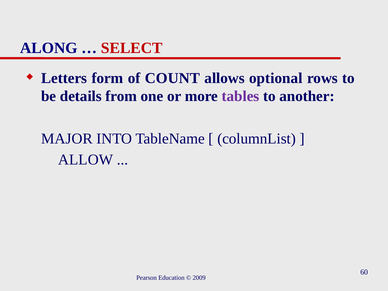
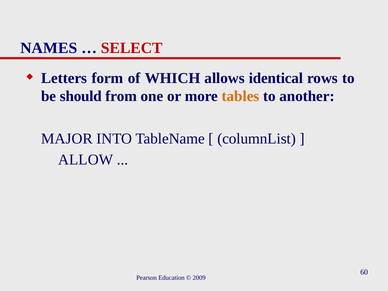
ALONG: ALONG -> NAMES
COUNT: COUNT -> WHICH
optional: optional -> identical
details: details -> should
tables colour: purple -> orange
